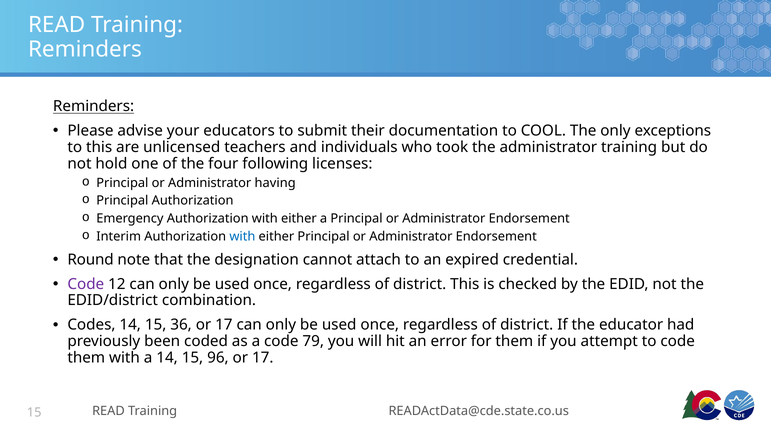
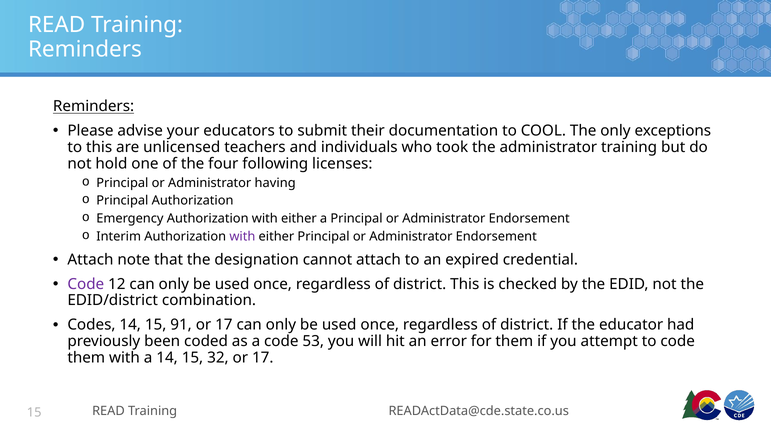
with at (242, 237) colour: blue -> purple
Round at (91, 260): Round -> Attach
36: 36 -> 91
79: 79 -> 53
96: 96 -> 32
